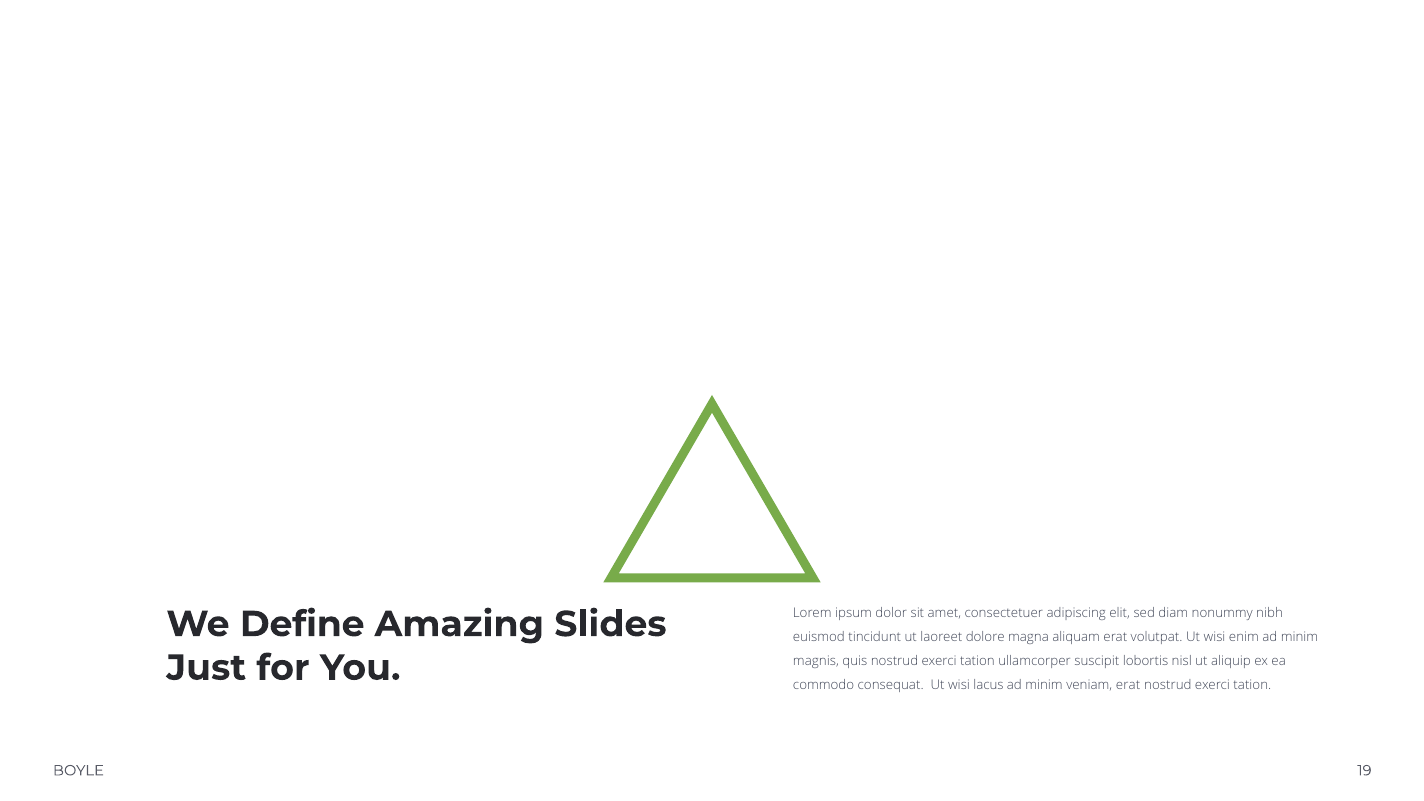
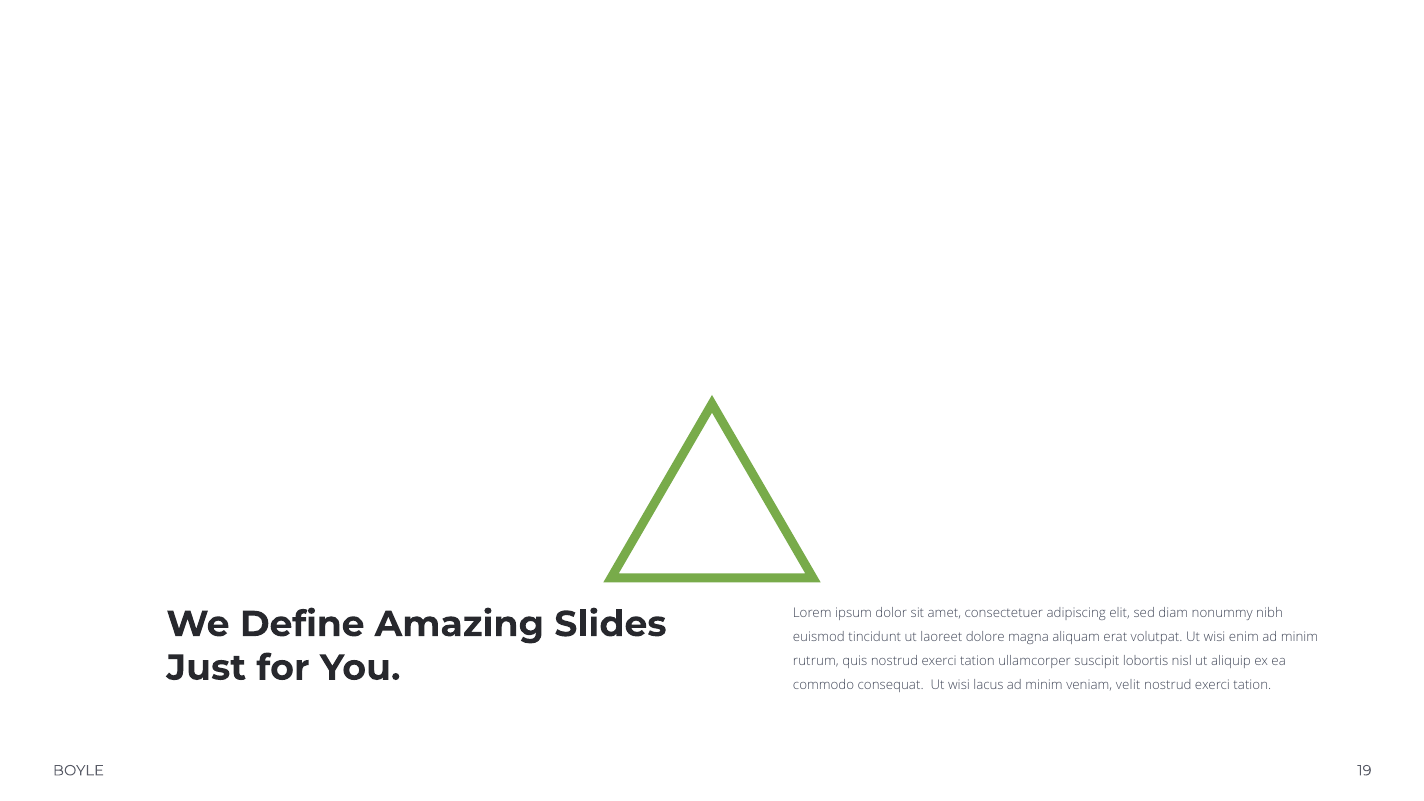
magnis: magnis -> rutrum
veniam erat: erat -> velit
